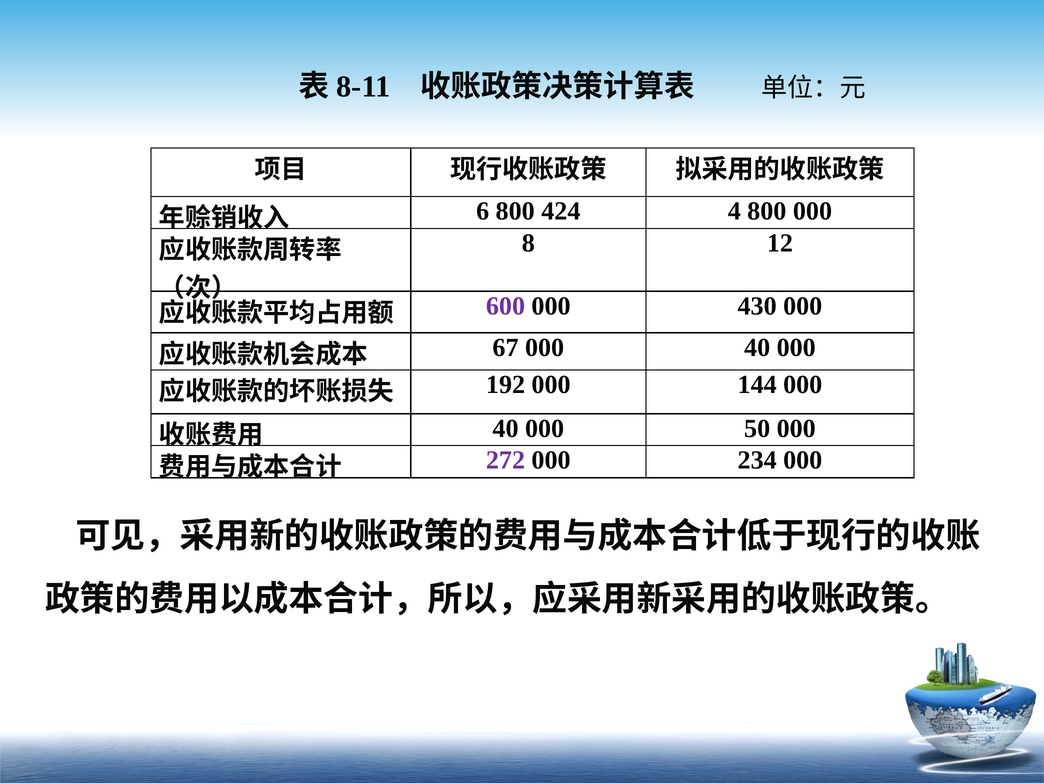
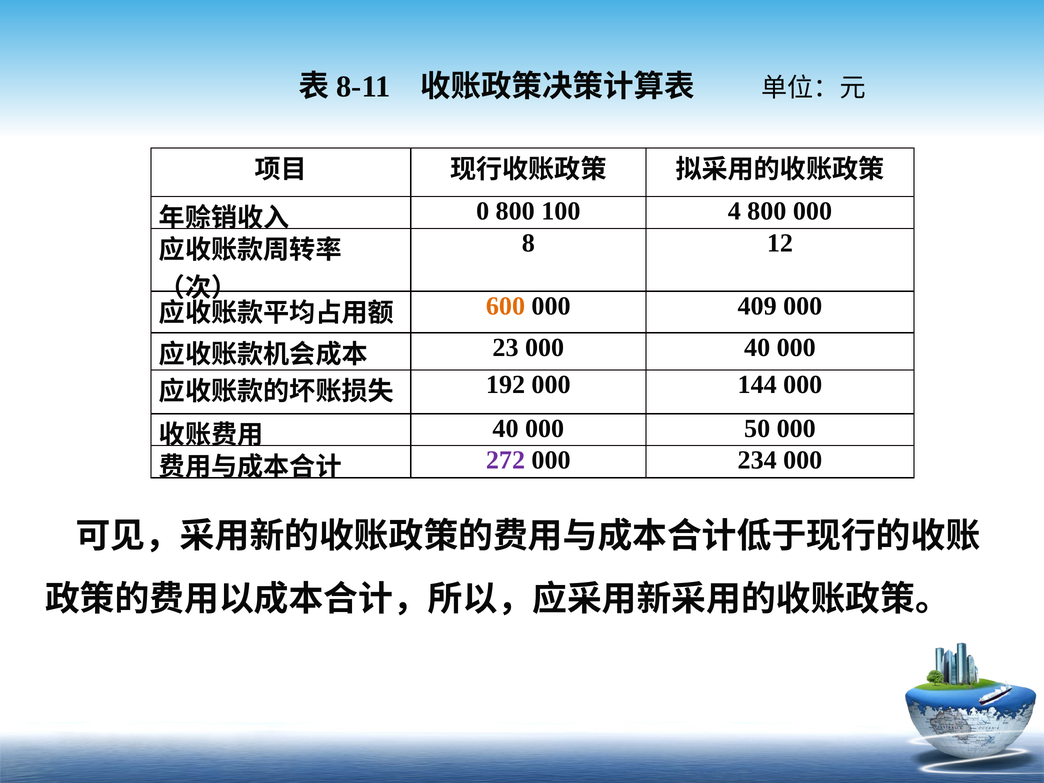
6: 6 -> 0
424: 424 -> 100
600 colour: purple -> orange
430: 430 -> 409
67: 67 -> 23
